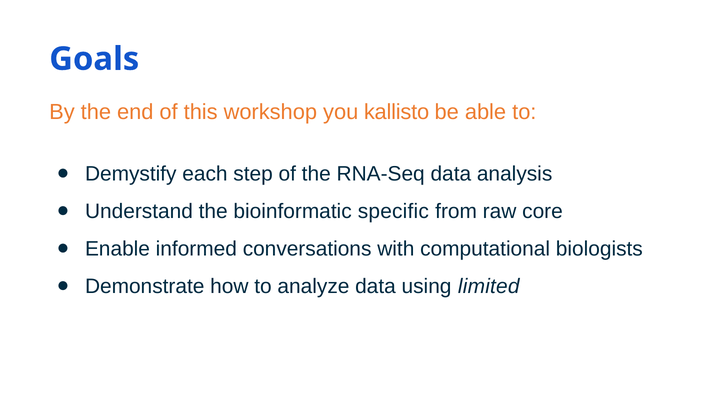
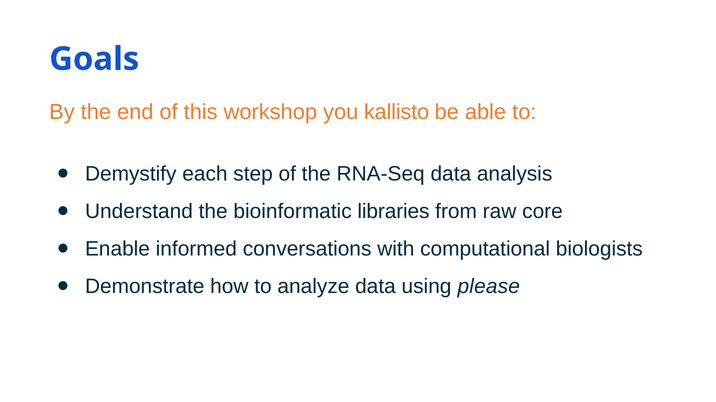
specific: specific -> libraries
limited: limited -> please
